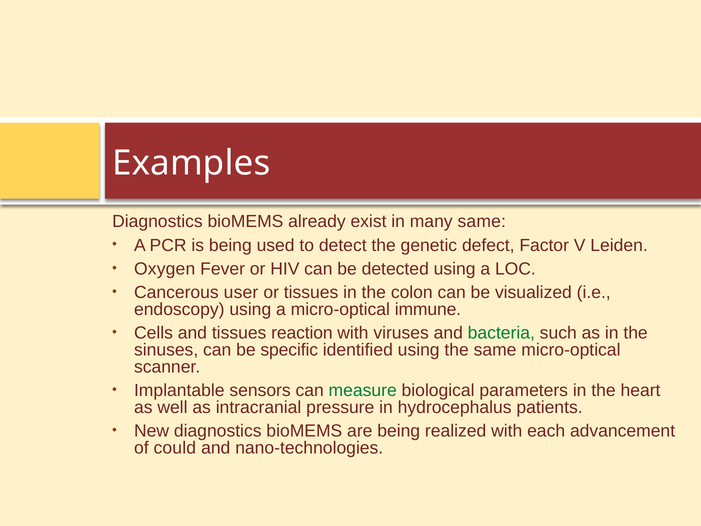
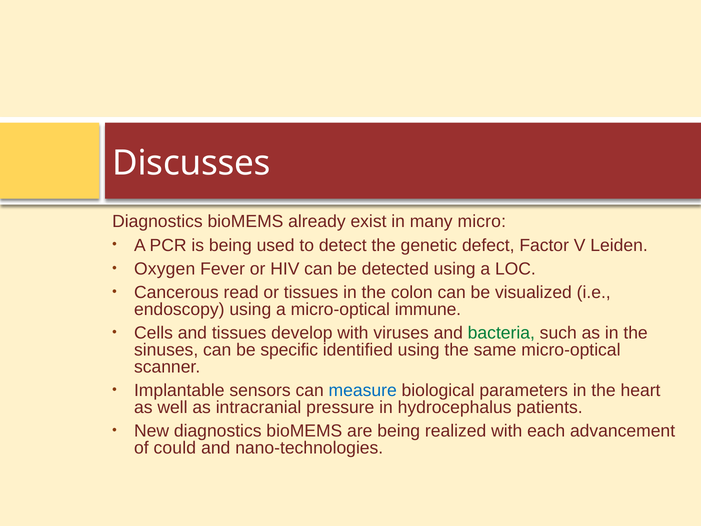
Examples: Examples -> Discusses
many same: same -> micro
user: user -> read
reaction: reaction -> develop
measure colour: green -> blue
